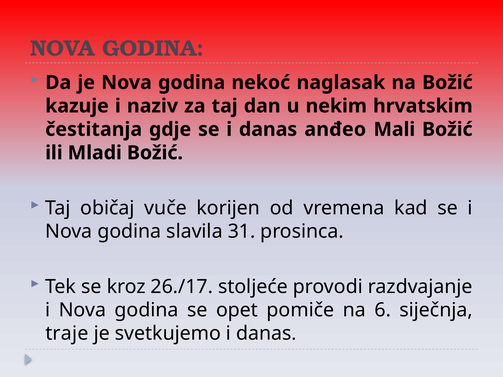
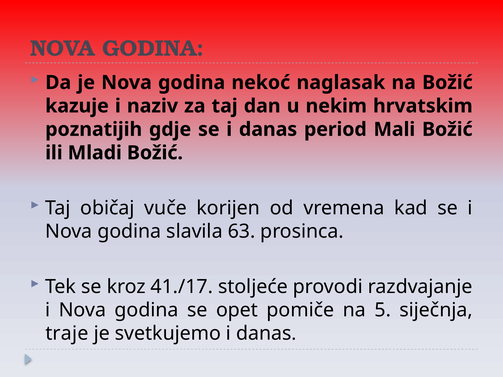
čestitanja: čestitanja -> poznatijih
anđeo: anđeo -> period
31: 31 -> 63
26./17: 26./17 -> 41./17
6: 6 -> 5
